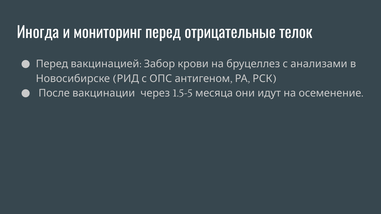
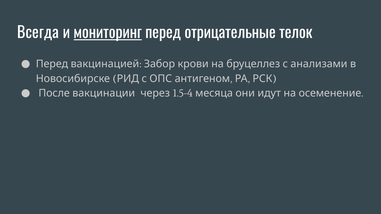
Иногда: Иногда -> Всегда
мониторинг underline: none -> present
1.5-5: 1.5-5 -> 1.5-4
